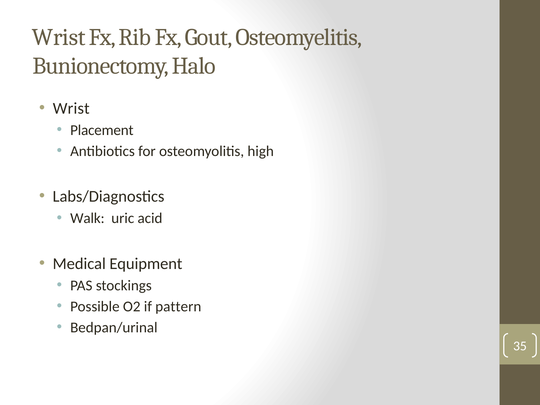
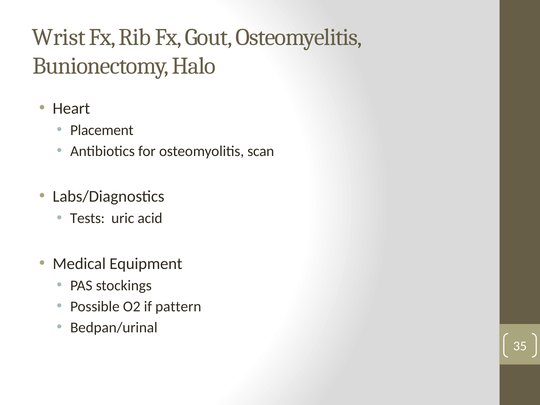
Wrist at (71, 108): Wrist -> Heart
high: high -> scan
Walk: Walk -> Tests
